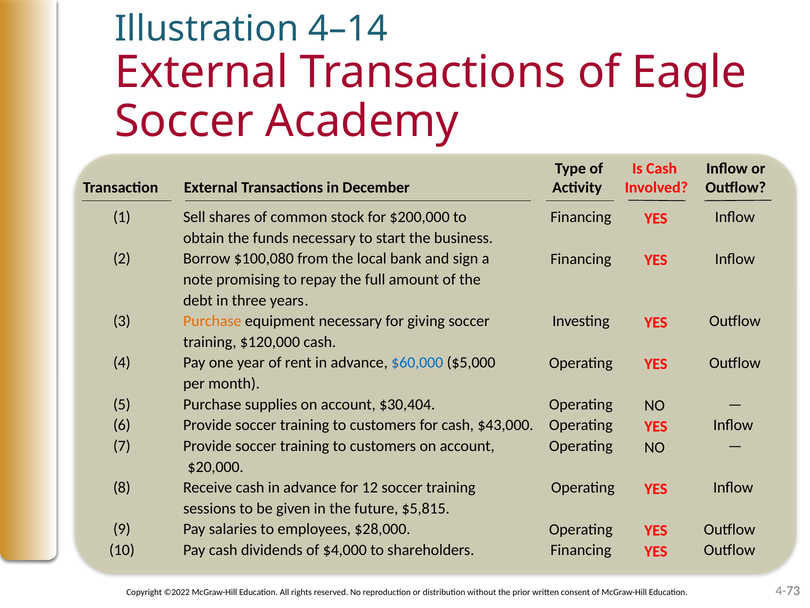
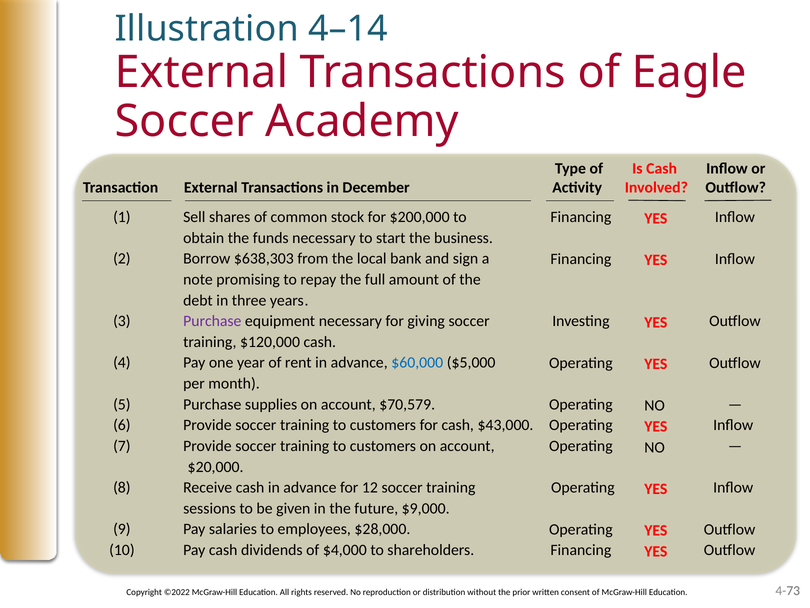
$100,080: $100,080 -> $638,303
Purchase at (212, 321) colour: orange -> purple
$30,404: $30,404 -> $70,579
$5,815: $5,815 -> $9,000
